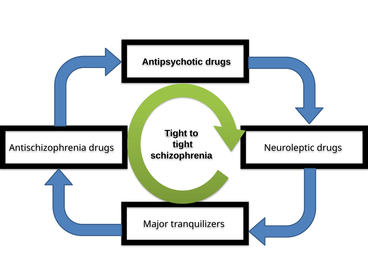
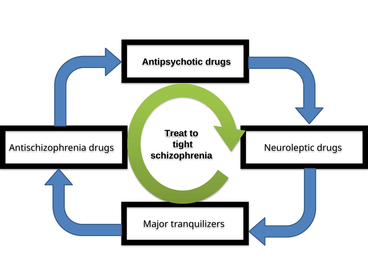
Tight at (176, 133): Tight -> Treat
